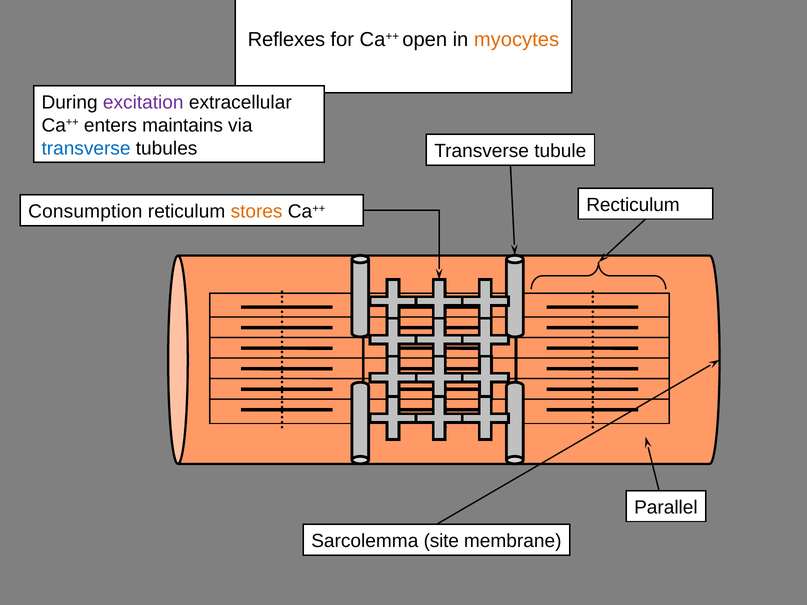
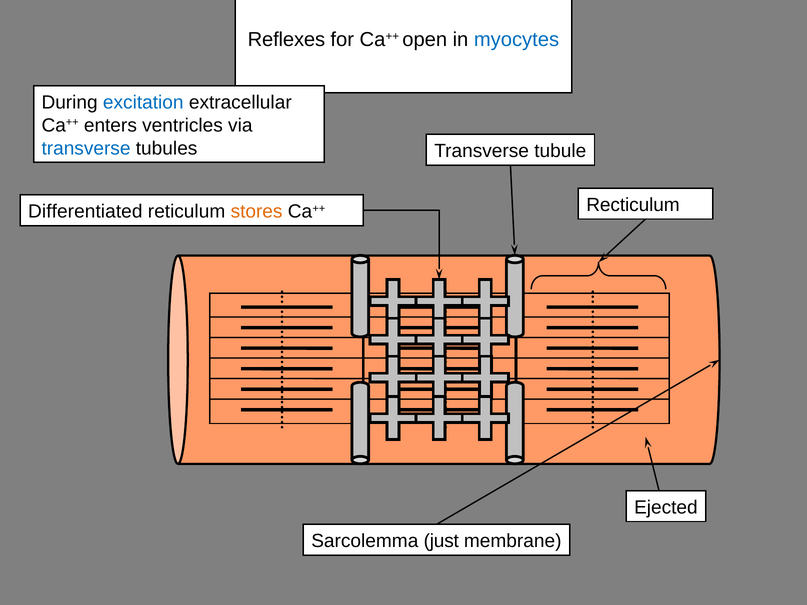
myocytes colour: orange -> blue
excitation colour: purple -> blue
maintains: maintains -> ventricles
Consumption: Consumption -> Differentiated
Parallel: Parallel -> Ejected
site: site -> just
